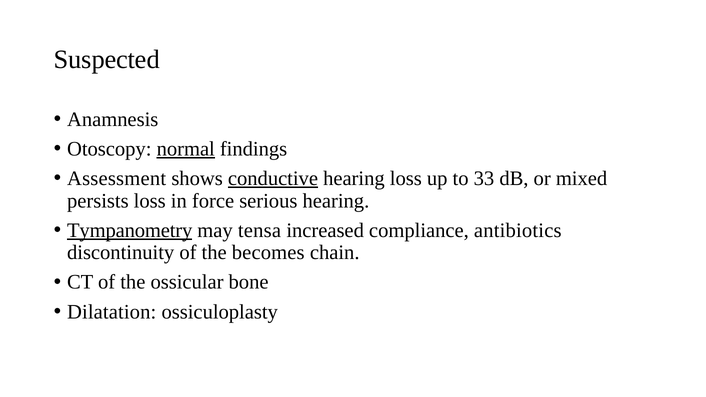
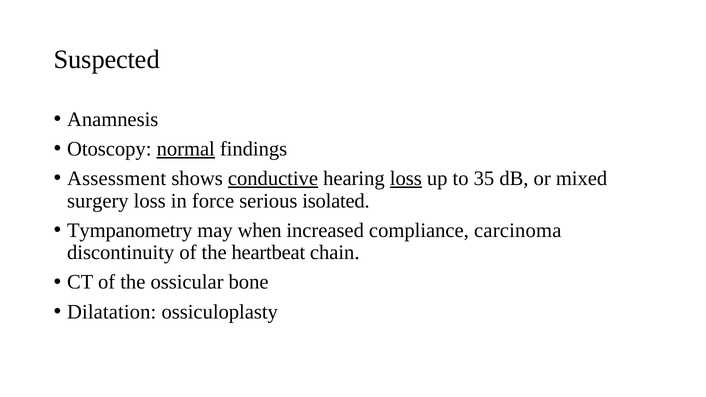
loss at (406, 179) underline: none -> present
33: 33 -> 35
persists: persists -> surgery
serious hearing: hearing -> isolated
Tympanometry underline: present -> none
tensa: tensa -> when
antibiotics: antibiotics -> carcinoma
becomes: becomes -> heartbeat
